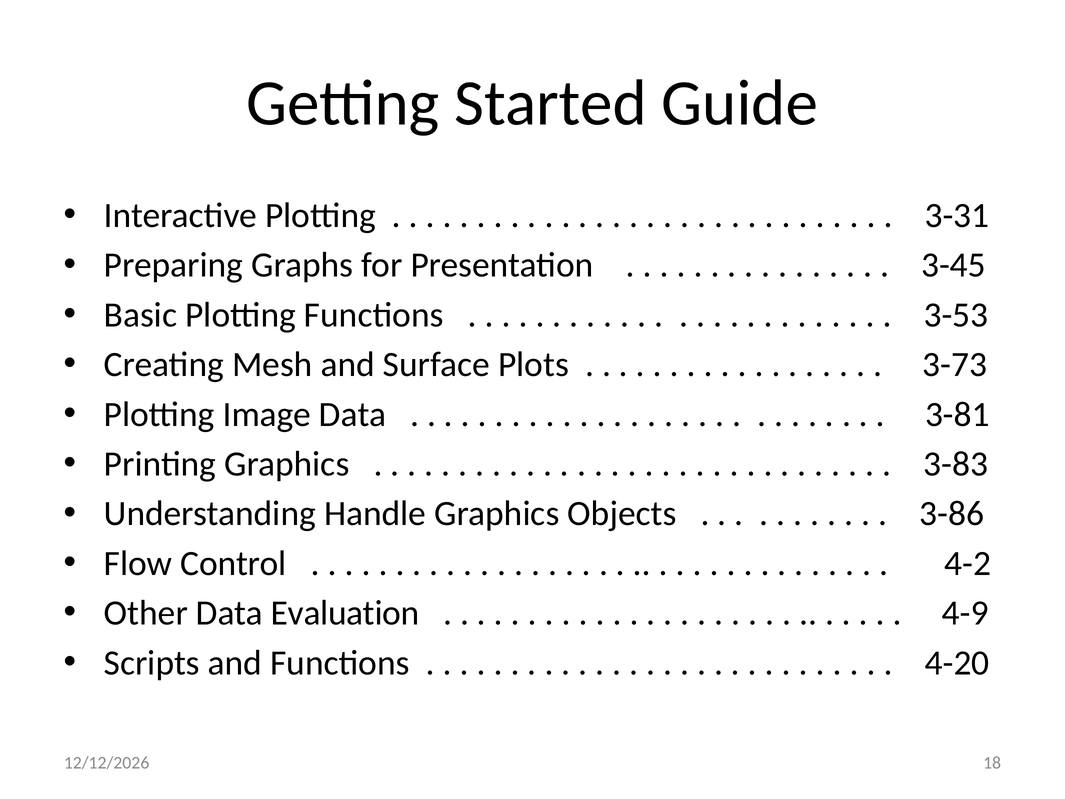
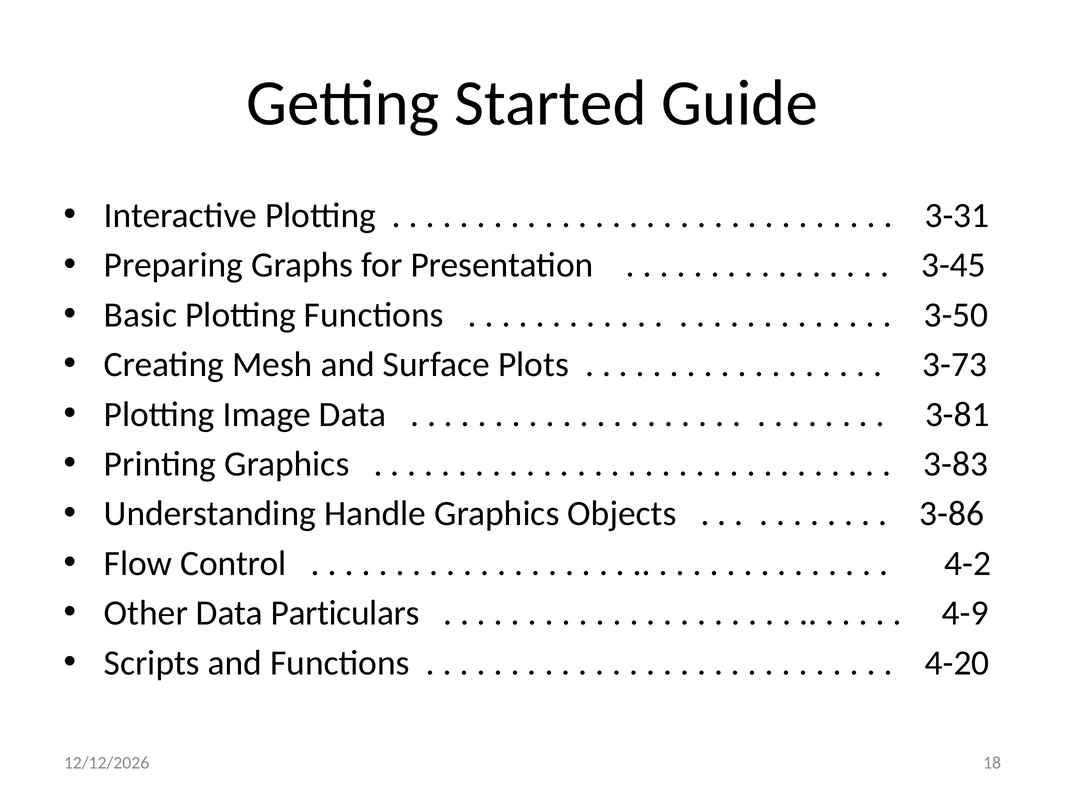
3-53: 3-53 -> 3-50
Evaluation: Evaluation -> Particulars
